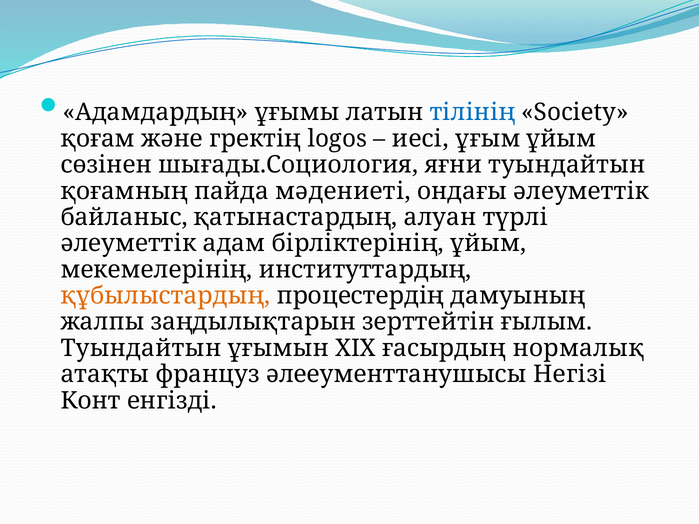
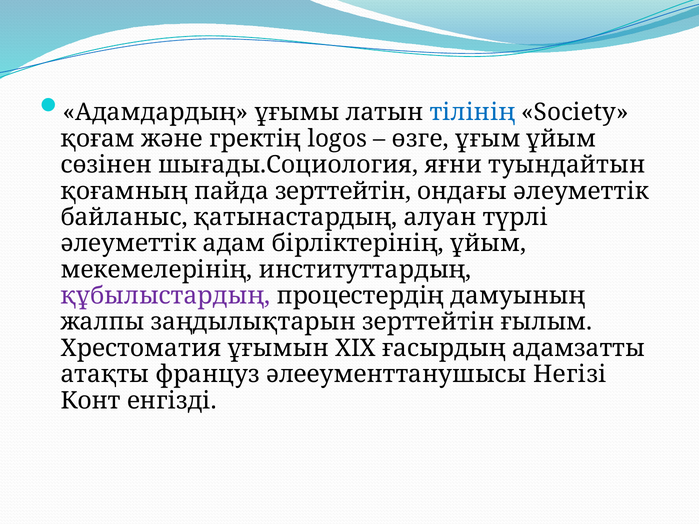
иесі: иесі -> өзге
пайда мәдениеті: мәдениеті -> зерттейтін
құбылыстардың colour: orange -> purple
Туындайтын at (141, 348): Туындайтын -> Хрестоматия
нормалық: нормалық -> адамзатты
